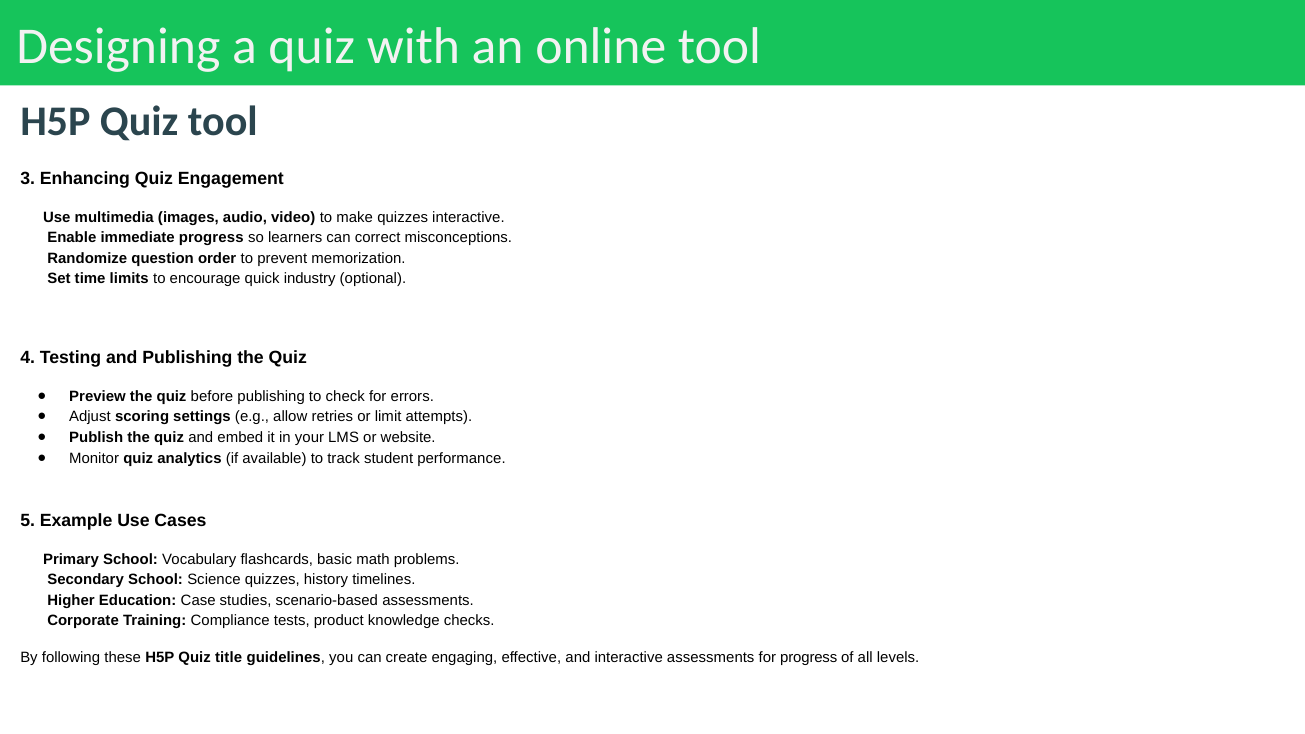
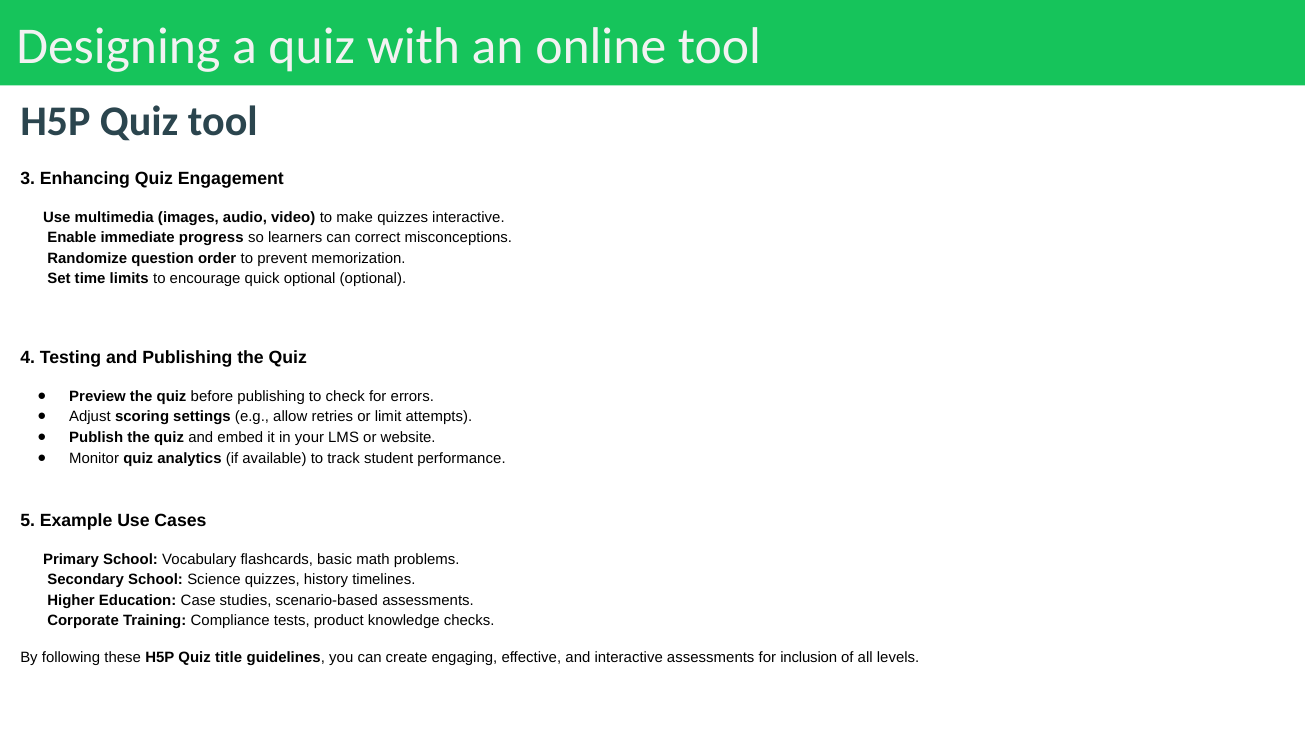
quick industry: industry -> optional
for progress: progress -> inclusion
